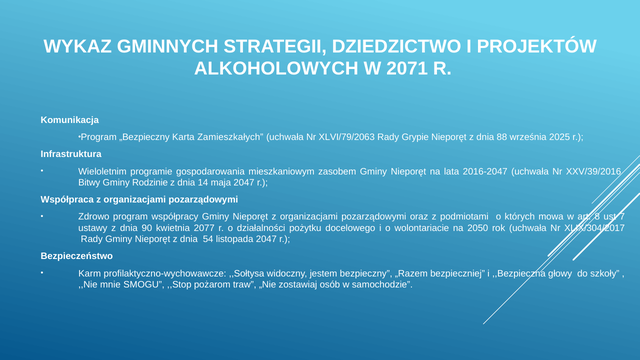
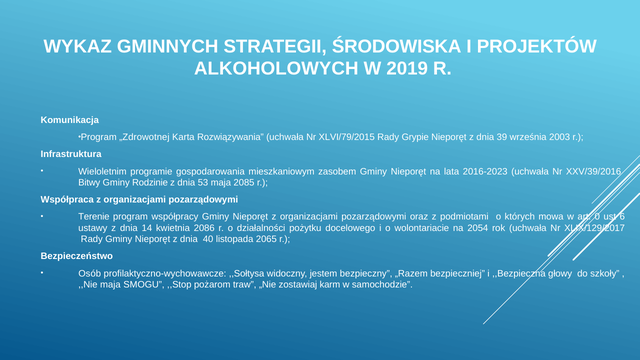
DZIEDZICTWO: DZIEDZICTWO -> ŚRODOWISKA
2071: 2071 -> 2019
„Bezpieczny: „Bezpieczny -> „Zdrowotnej
Zamieszkałych: Zamieszkałych -> Rozwiązywania
XLVI/79/2063: XLVI/79/2063 -> XLVI/79/2015
88: 88 -> 39
2025: 2025 -> 2003
2016-2047: 2016-2047 -> 2016-2023
14: 14 -> 53
maja 2047: 2047 -> 2085
Zdrowo: Zdrowo -> Terenie
8: 8 -> 0
7: 7 -> 6
90: 90 -> 14
2077: 2077 -> 2086
2050: 2050 -> 2054
XLIX/304/2017: XLIX/304/2017 -> XLIX/129/2017
54: 54 -> 40
listopada 2047: 2047 -> 2065
Karm: Karm -> Osób
,,Nie mnie: mnie -> maja
osób: osób -> karm
